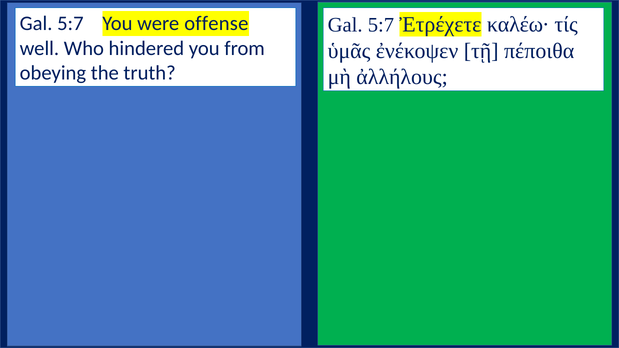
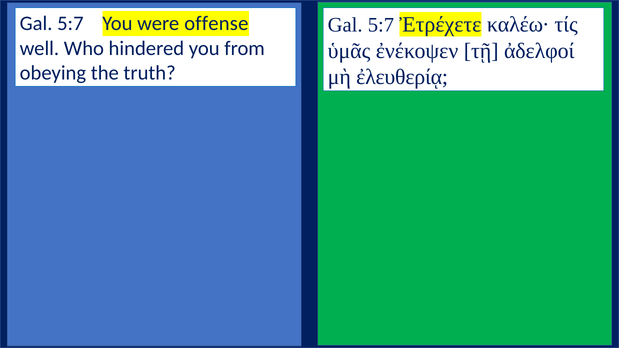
πέποιθα: πέποιθα -> ἀδελφοί
ἀλλήλους: ἀλλήλους -> ἐλευθερίᾳ
